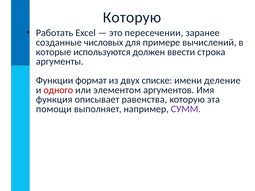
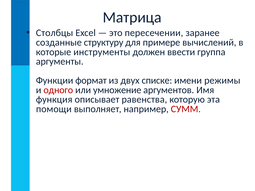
Которую at (132, 17): Которую -> Матрица
Работать: Работать -> Столбцы
числовых: числовых -> структуру
используются: используются -> инструменты
строка: строка -> группа
деление: деление -> режимы
элементом: элементом -> умножение
СУММ colour: purple -> red
